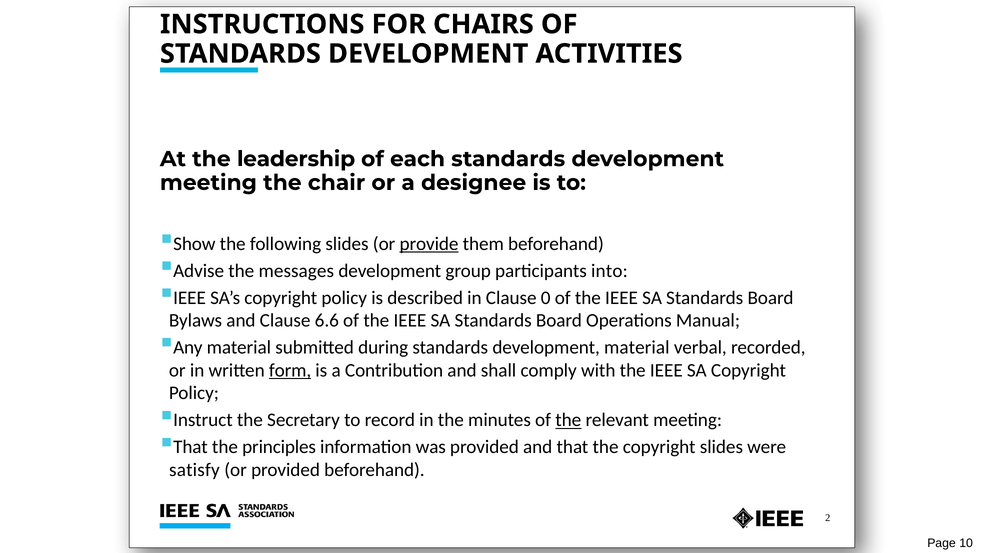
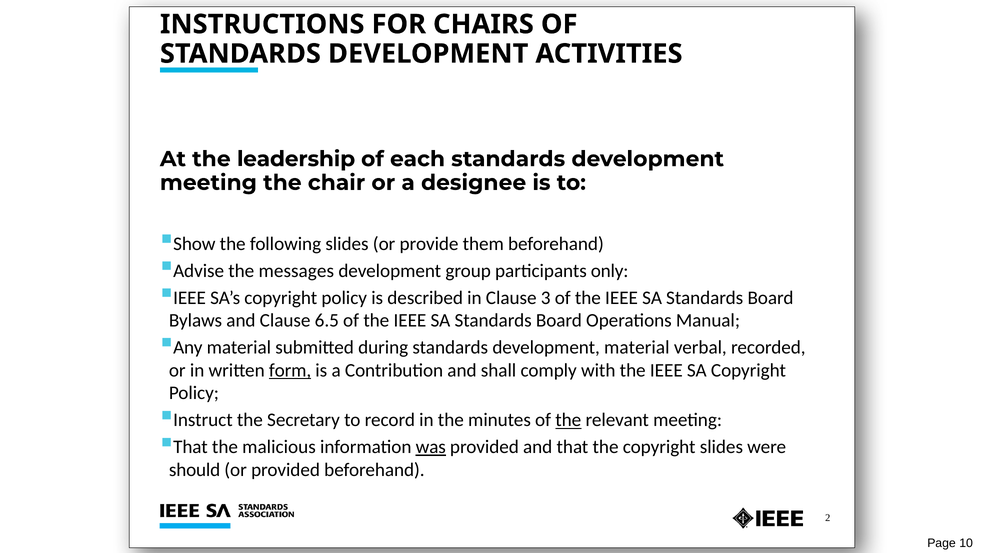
provide underline: present -> none
into: into -> only
0: 0 -> 3
6.6: 6.6 -> 6.5
principles: principles -> malicious
was underline: none -> present
satisfy: satisfy -> should
